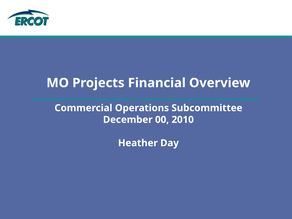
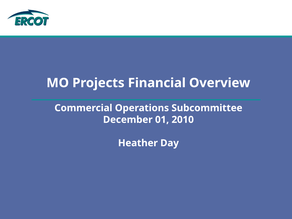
00: 00 -> 01
